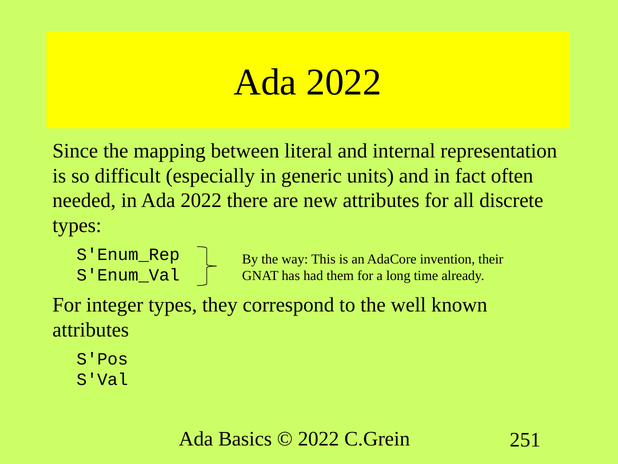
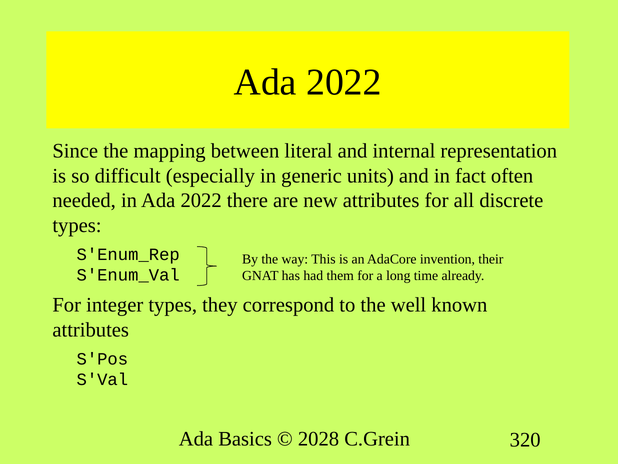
2022 at (319, 439): 2022 -> 2028
251: 251 -> 320
